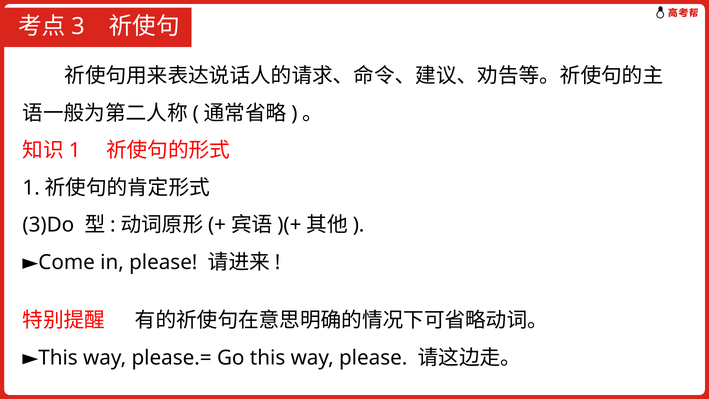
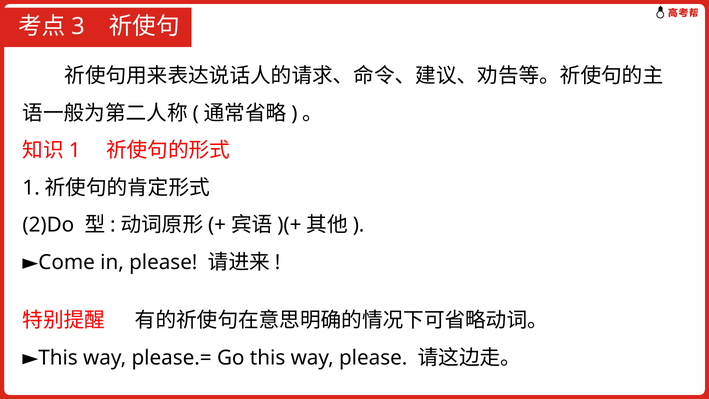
3)Do: 3)Do -> 2)Do
